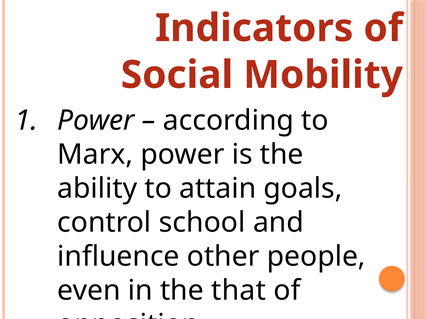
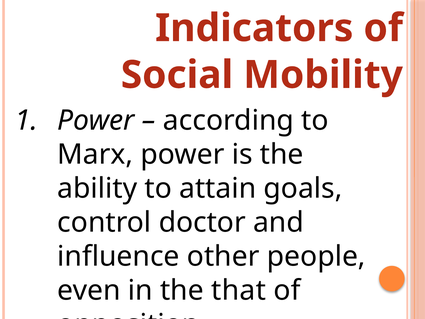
school: school -> doctor
